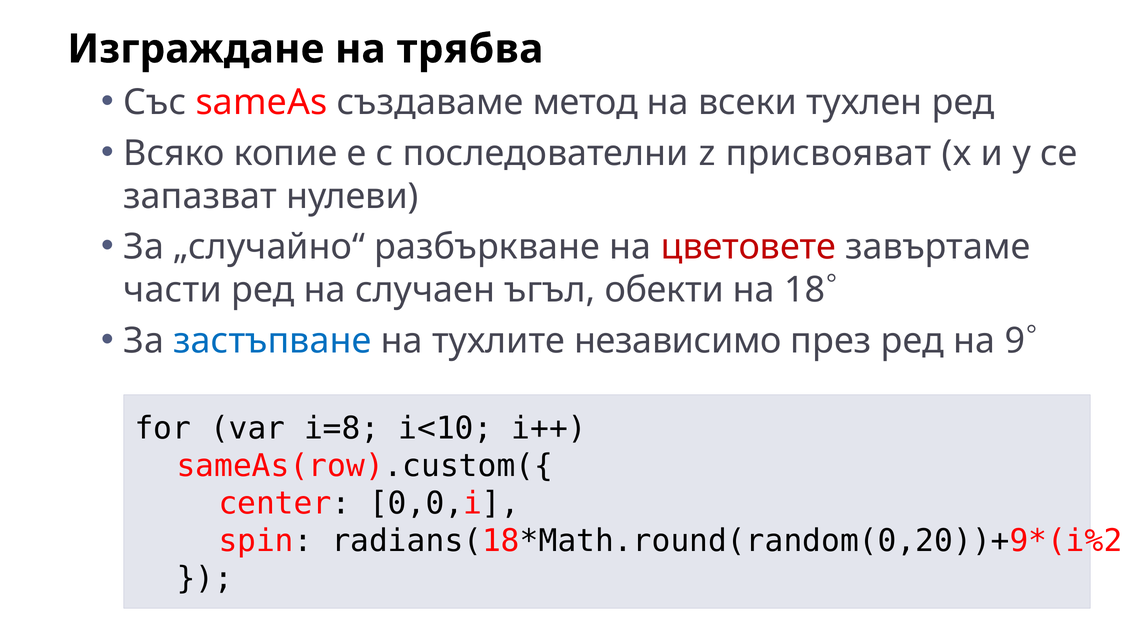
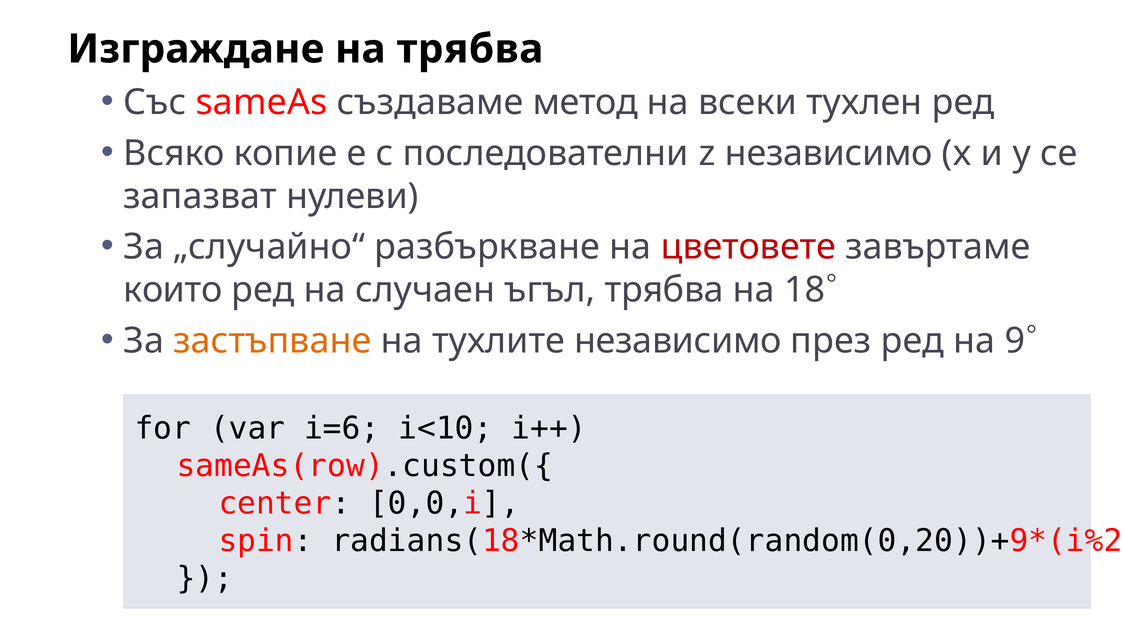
z присвояват: присвояват -> независимо
части: части -> които
ъгъл обекти: обекти -> трябва
застъпване colour: blue -> orange
i=8: i=8 -> i=6
